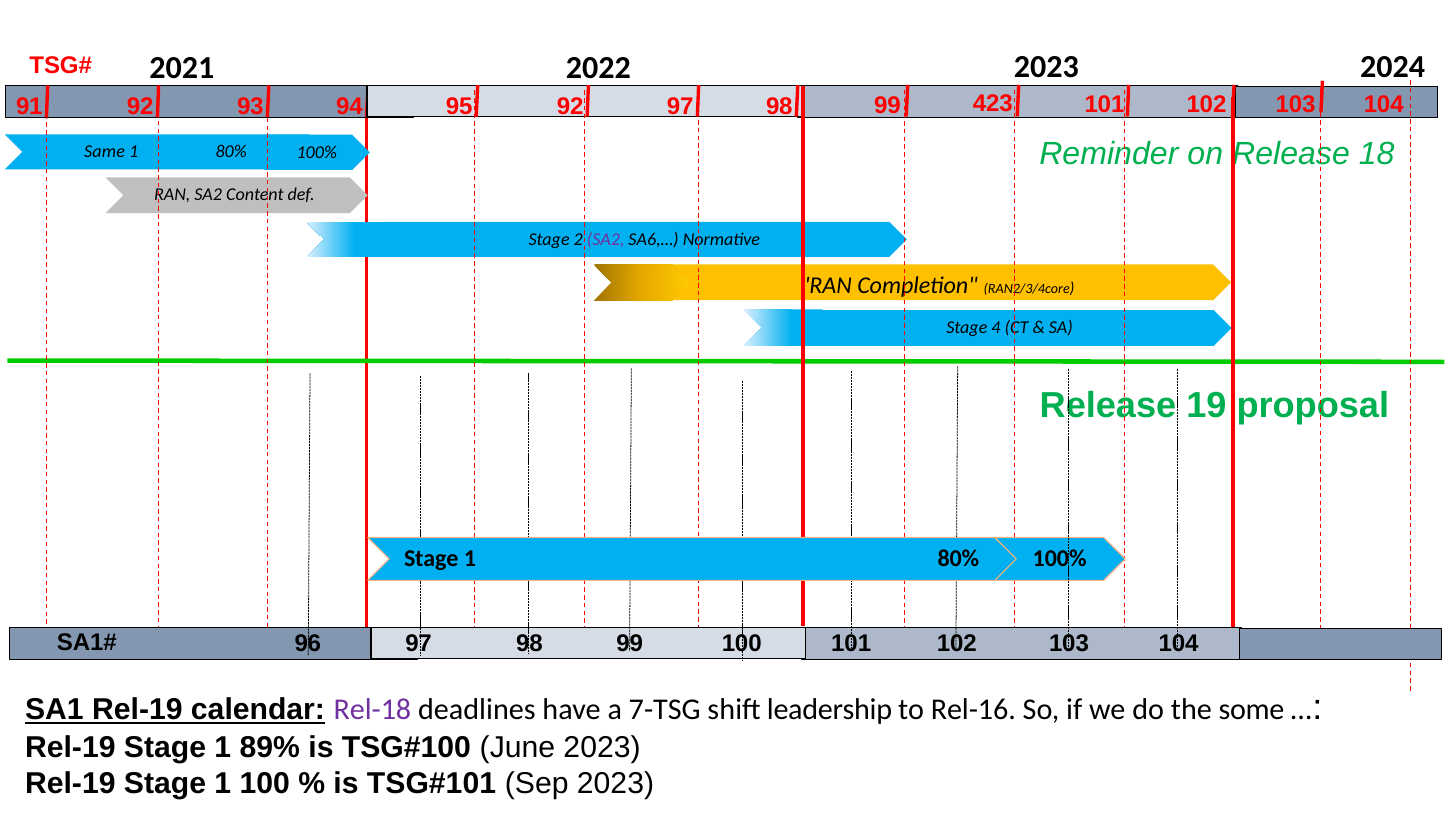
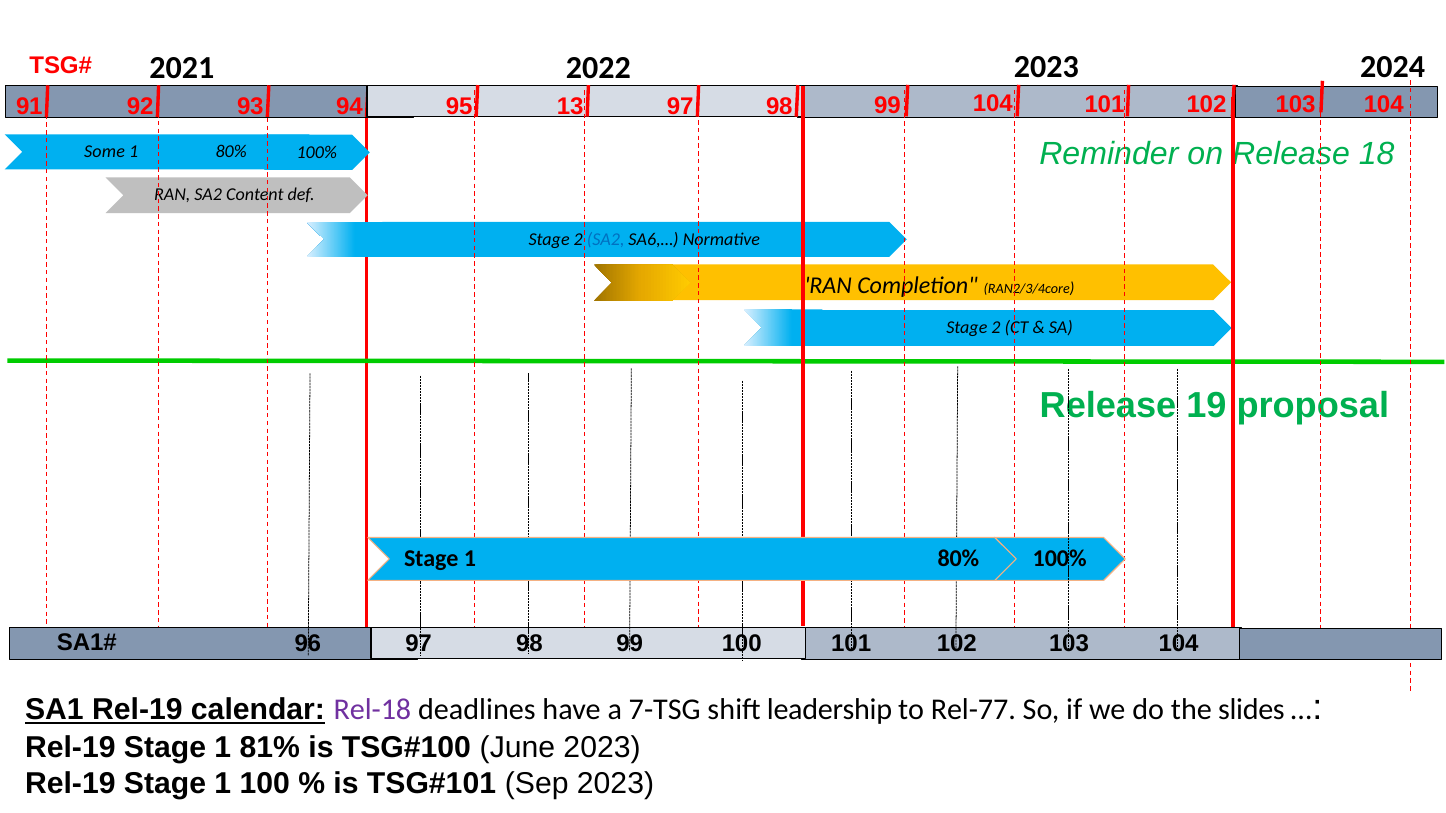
99 423: 423 -> 104
95 92: 92 -> 13
Same: Same -> Some
SA2 at (606, 239) colour: purple -> blue
4 at (996, 328): 4 -> 2
Rel-16: Rel-16 -> Rel-77
some: some -> slides
89%: 89% -> 81%
